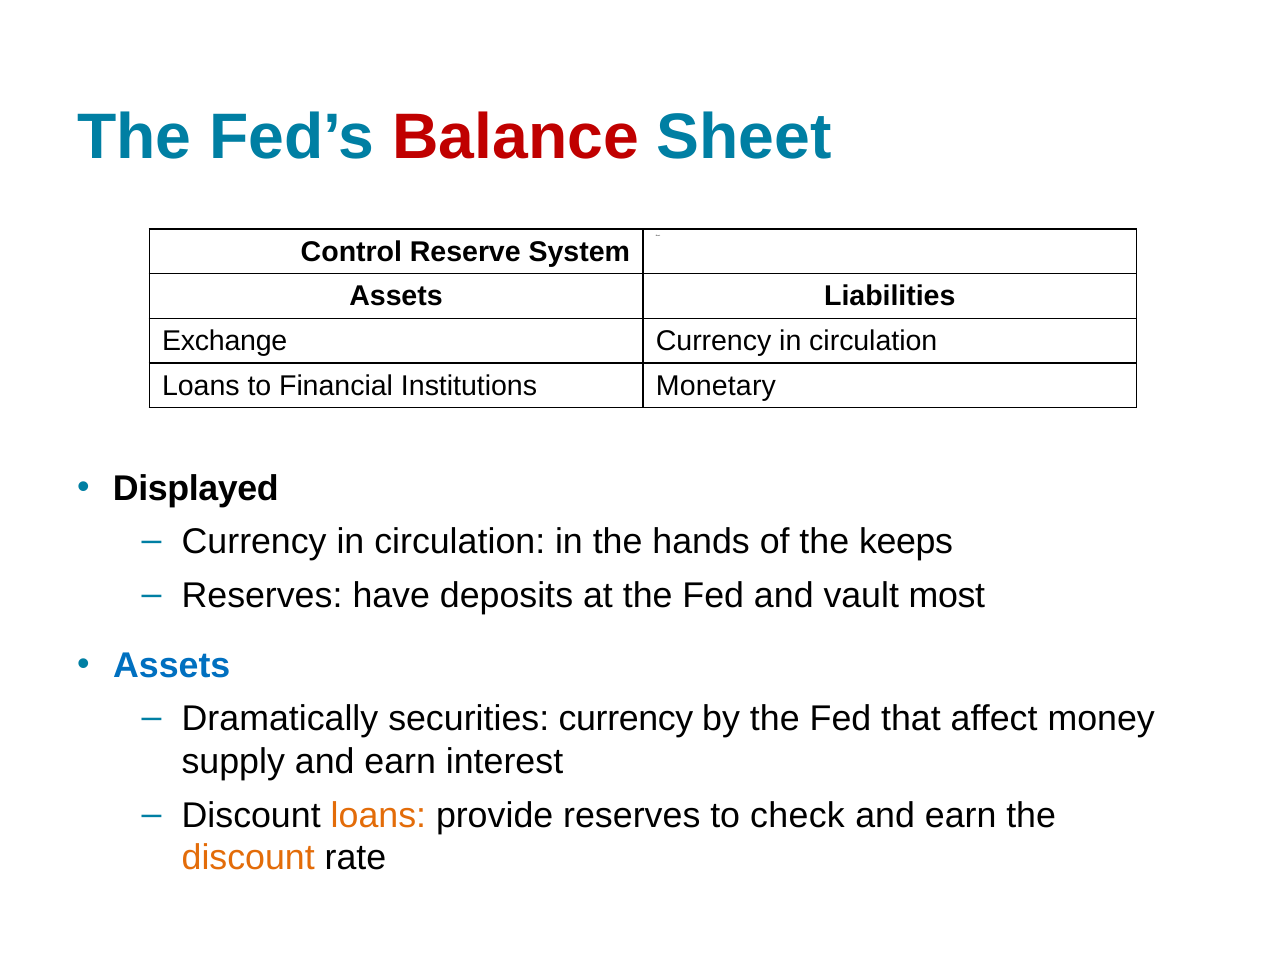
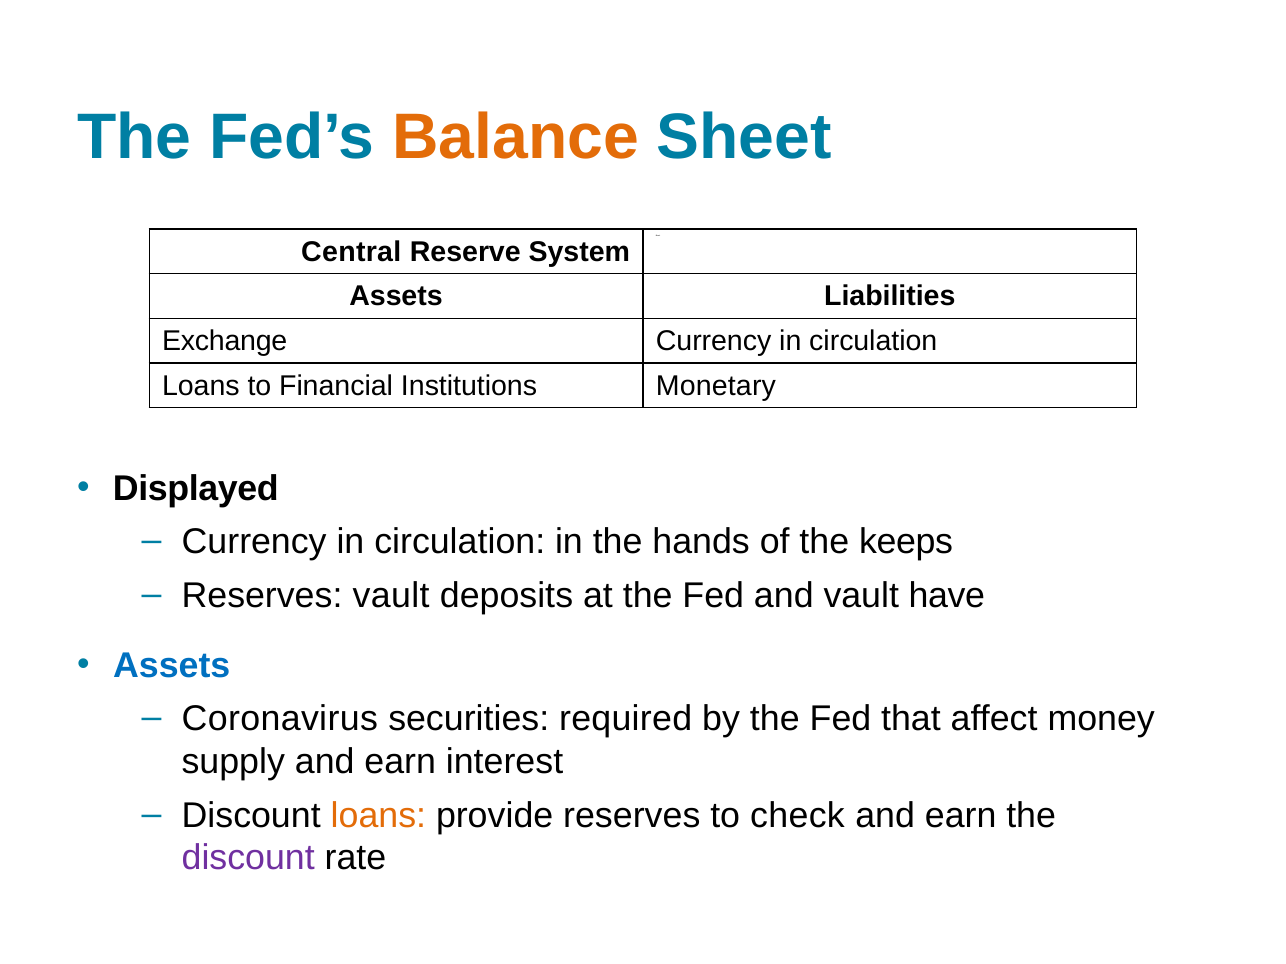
Balance colour: red -> orange
Control: Control -> Central
Reserves have: have -> vault
most: most -> have
Dramatically: Dramatically -> Coronavirus
securities currency: currency -> required
discount at (248, 859) colour: orange -> purple
